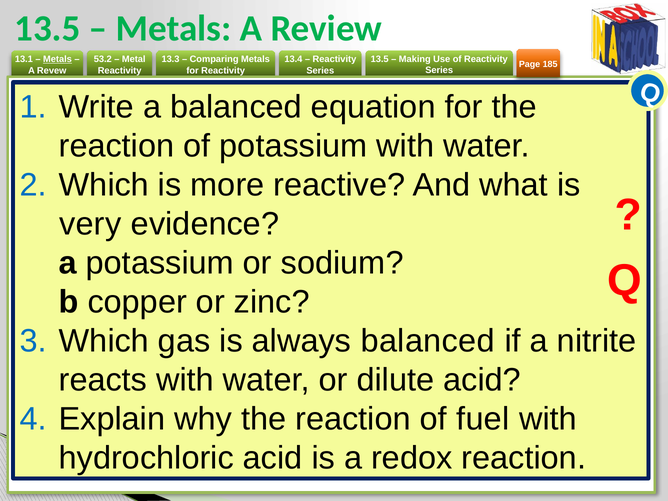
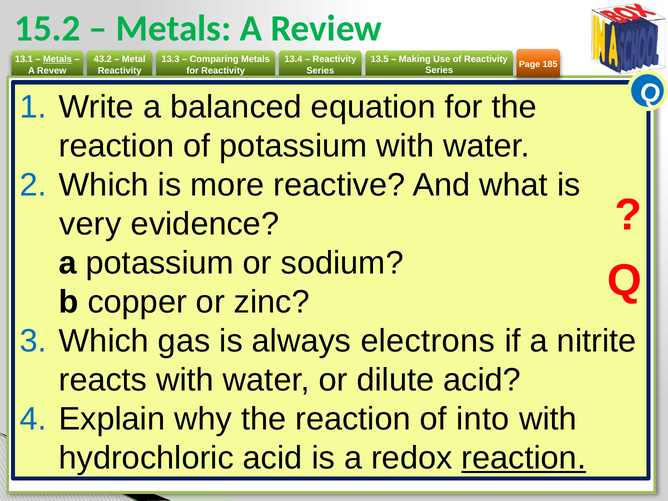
13.5 at (48, 29): 13.5 -> 15.2
53.2: 53.2 -> 43.2
always balanced: balanced -> electrons
fuel: fuel -> into
reaction at (524, 458) underline: none -> present
